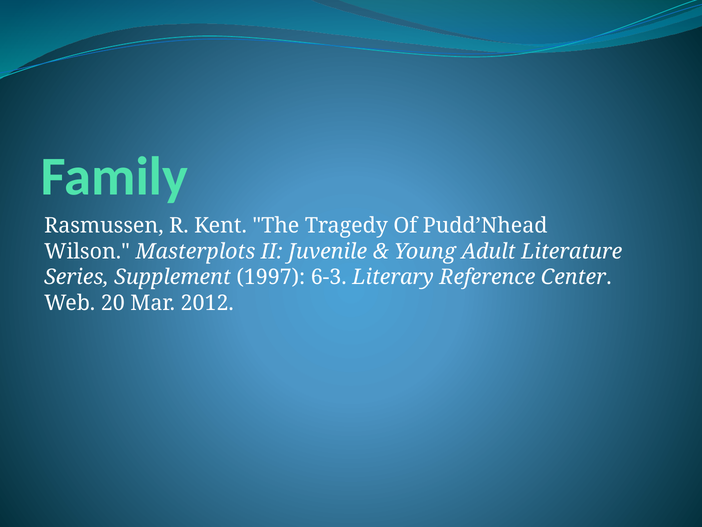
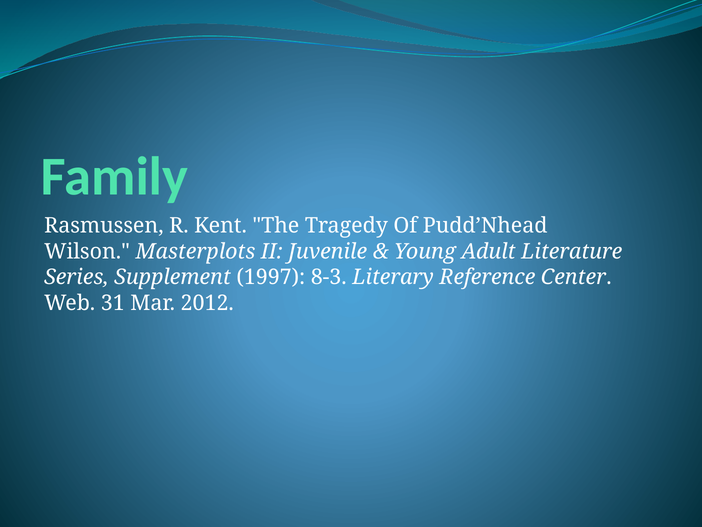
6-3: 6-3 -> 8-3
20: 20 -> 31
